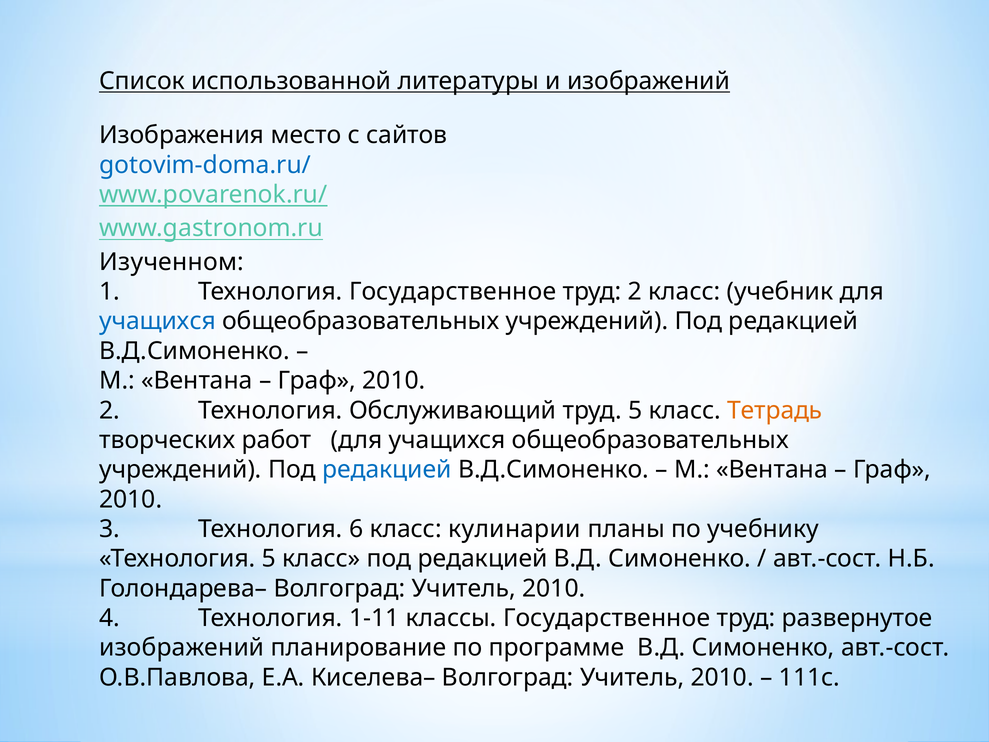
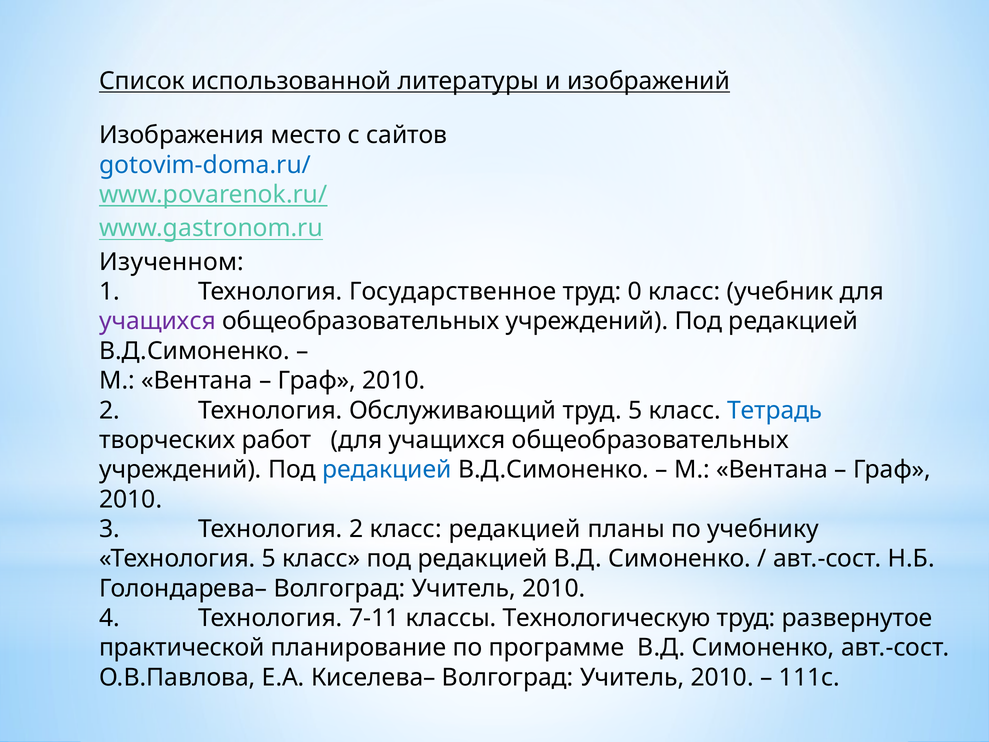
труд 2: 2 -> 0
учащихся at (157, 321) colour: blue -> purple
Тетрадь colour: orange -> blue
Технология 6: 6 -> 2
класс кулинарии: кулинарии -> редакцией
1-11: 1-11 -> 7-11
классы Государственное: Государственное -> Технологическую
изображений at (182, 648): изображений -> практической
